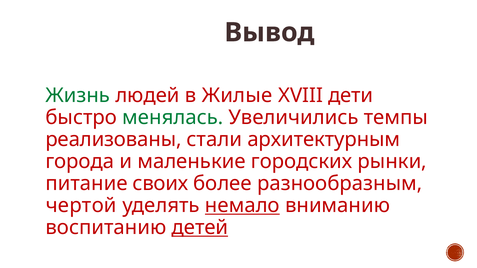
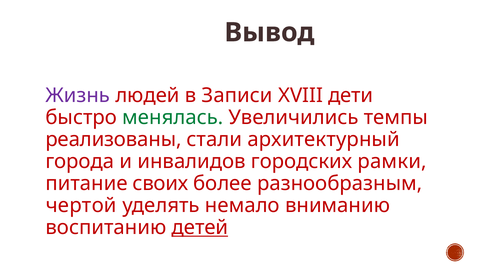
Жизнь colour: green -> purple
Жилые: Жилые -> Записи
архитектурным: архитектурным -> архитектурный
маленькие: маленькие -> инвалидов
рынки: рынки -> рамки
немало underline: present -> none
